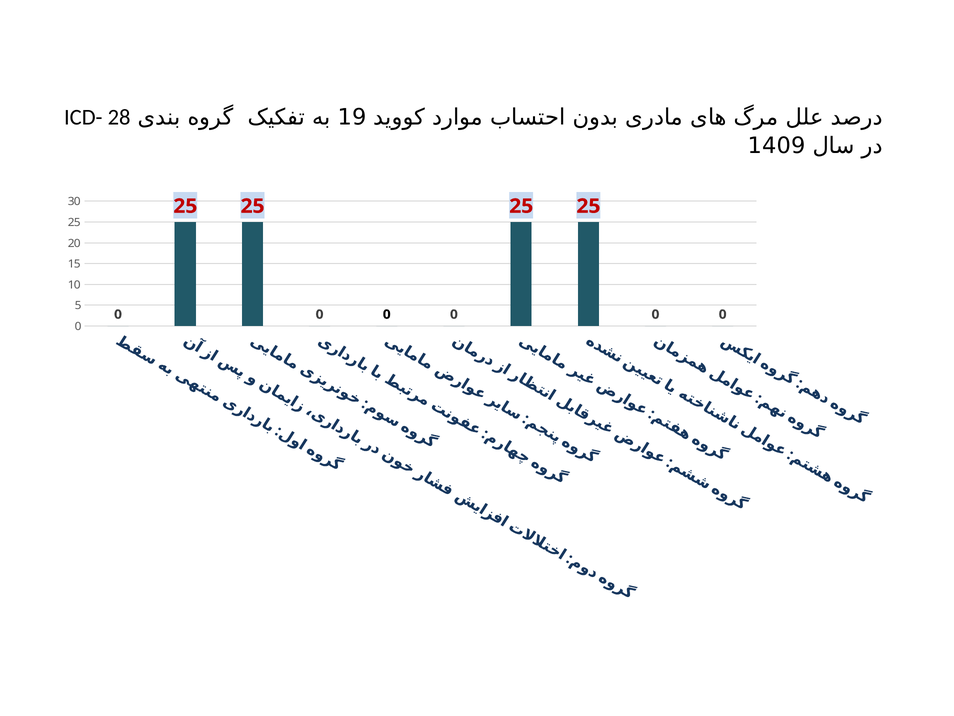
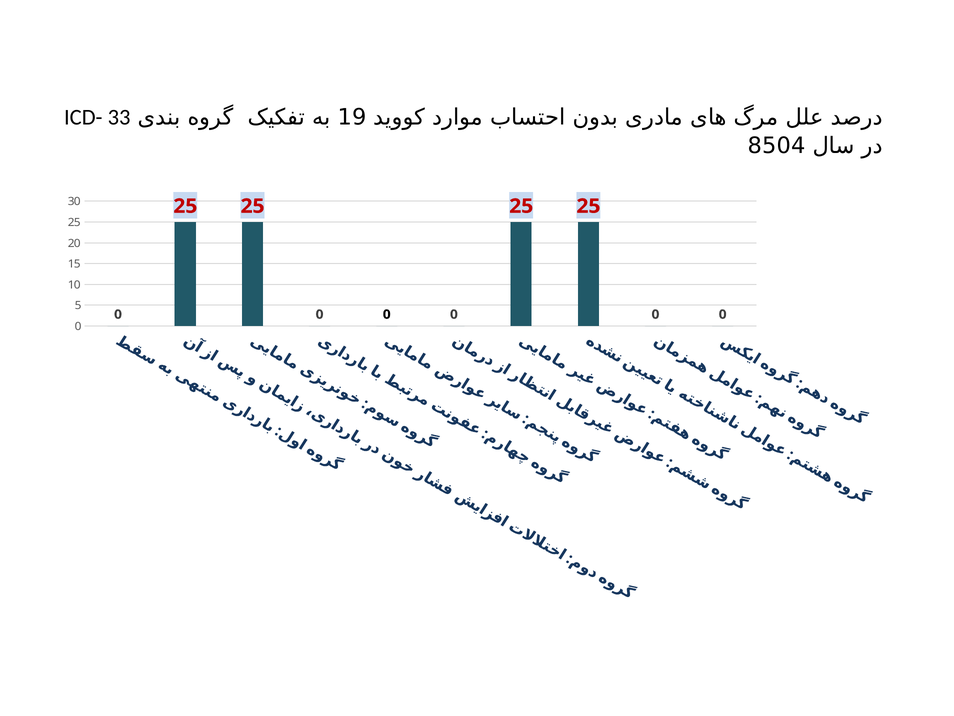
28: 28 -> 33
1409: 1409 -> 8504
